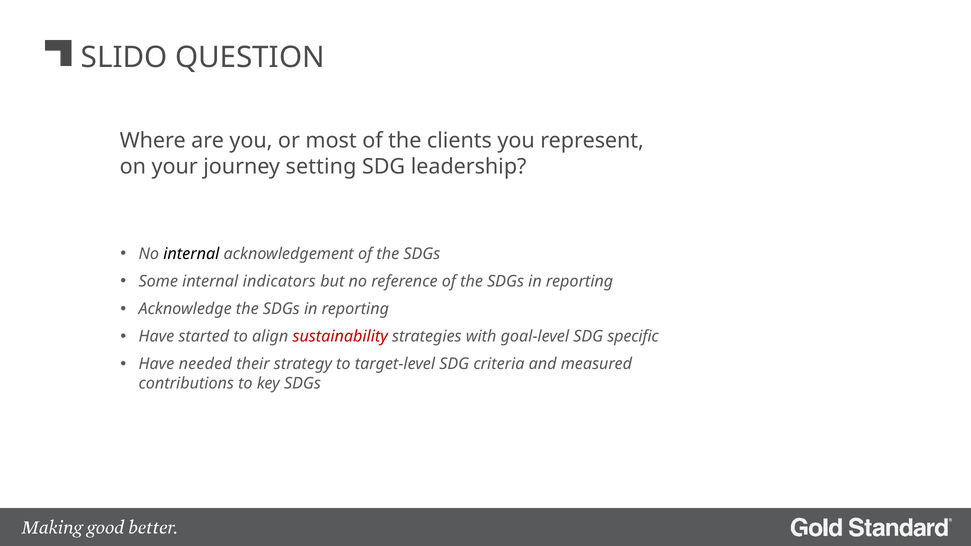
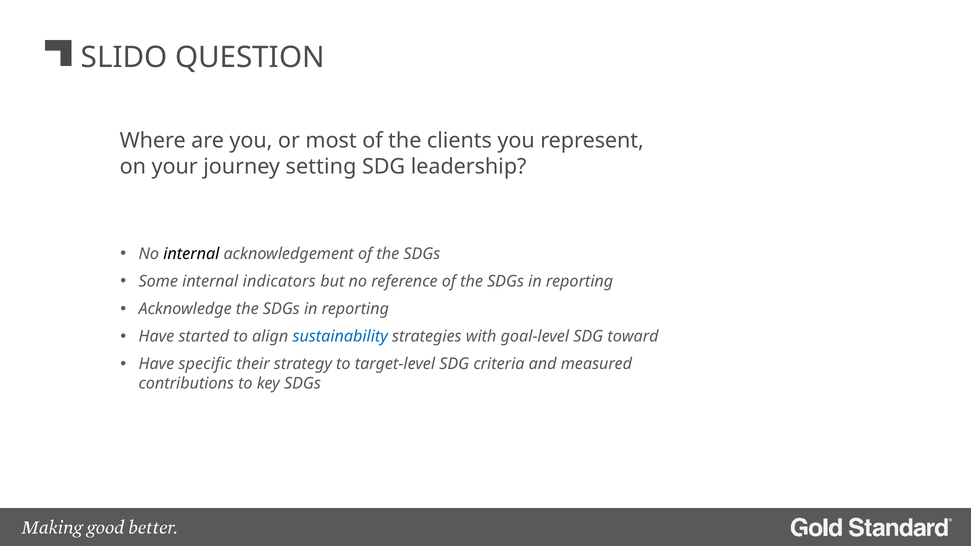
sustainability colour: red -> blue
specific: specific -> toward
needed: needed -> specific
